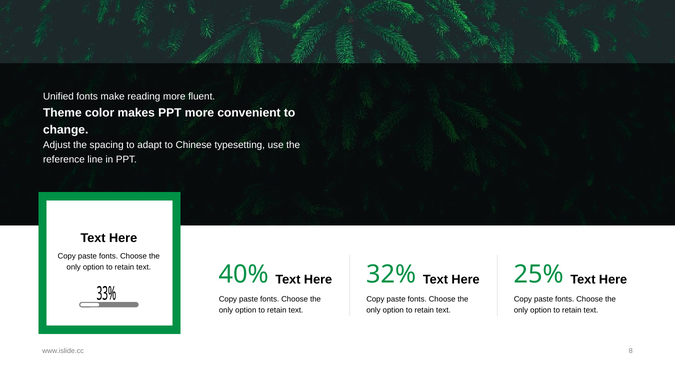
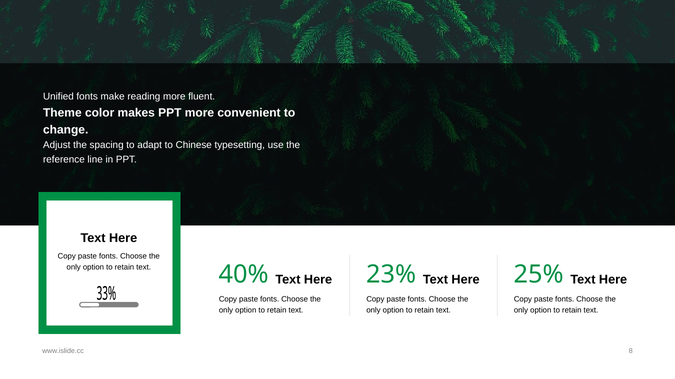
32%: 32% -> 23%
